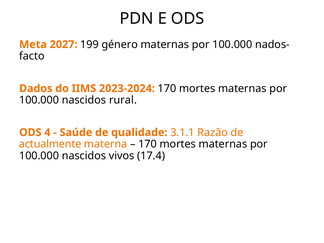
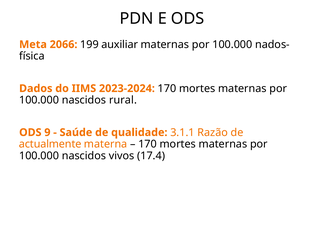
2027: 2027 -> 2066
género: género -> auxiliar
facto: facto -> física
4: 4 -> 9
